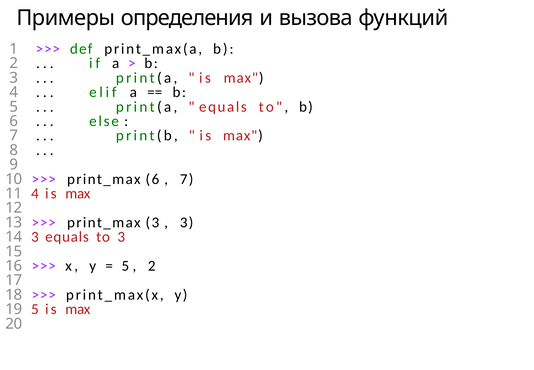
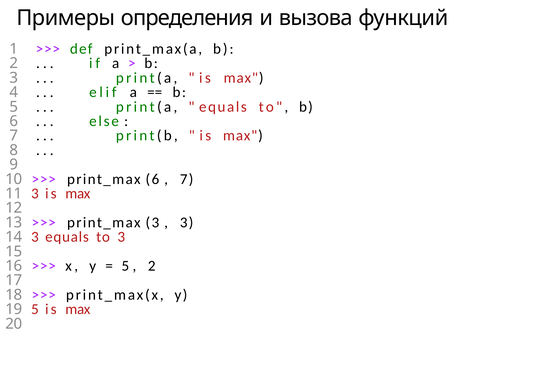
11 4: 4 -> 3
